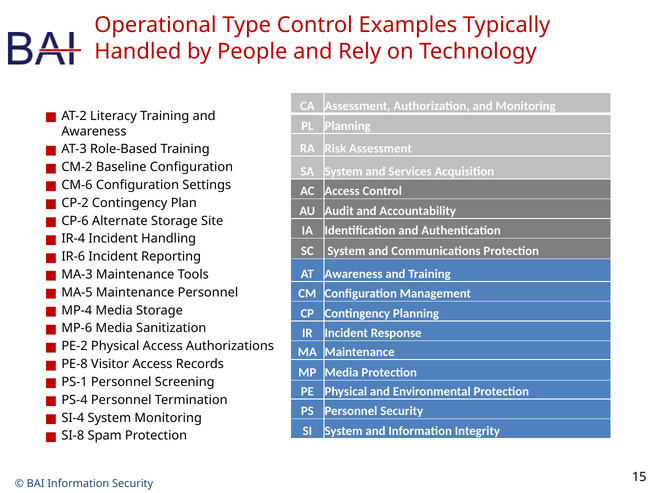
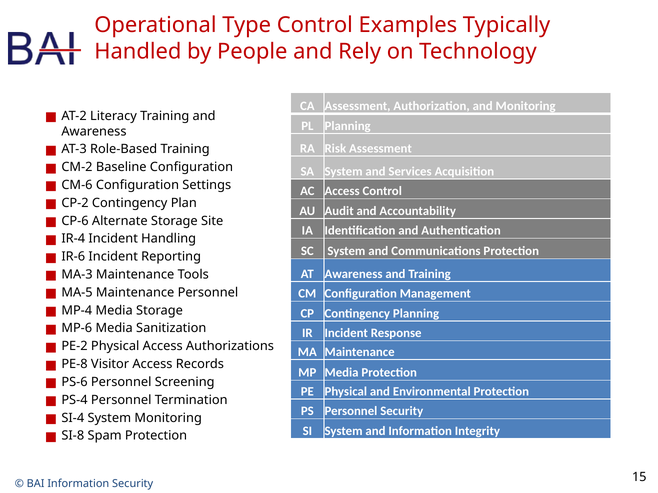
PS-1: PS-1 -> PS-6
